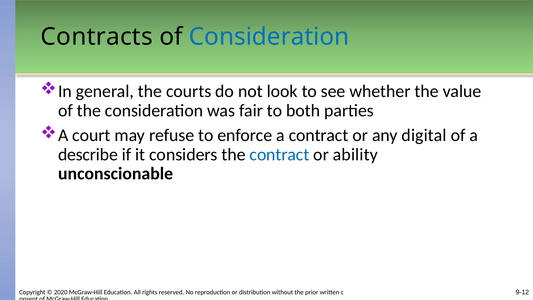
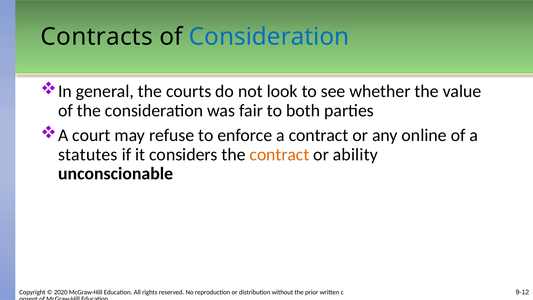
digital: digital -> online
describe: describe -> statutes
contract at (279, 154) colour: blue -> orange
